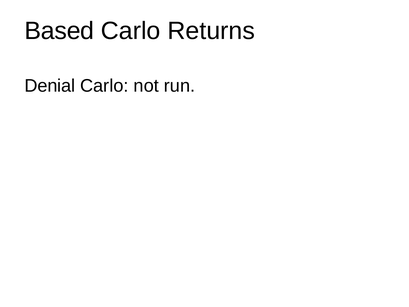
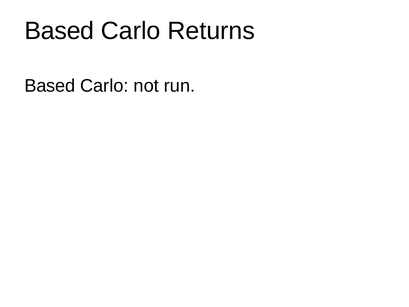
Denial at (50, 86): Denial -> Based
